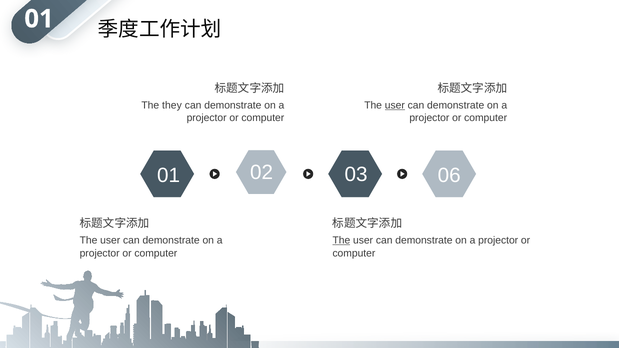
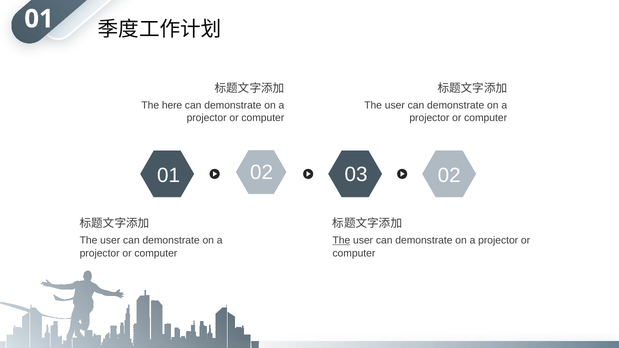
they: they -> here
user at (395, 105) underline: present -> none
01 06: 06 -> 02
